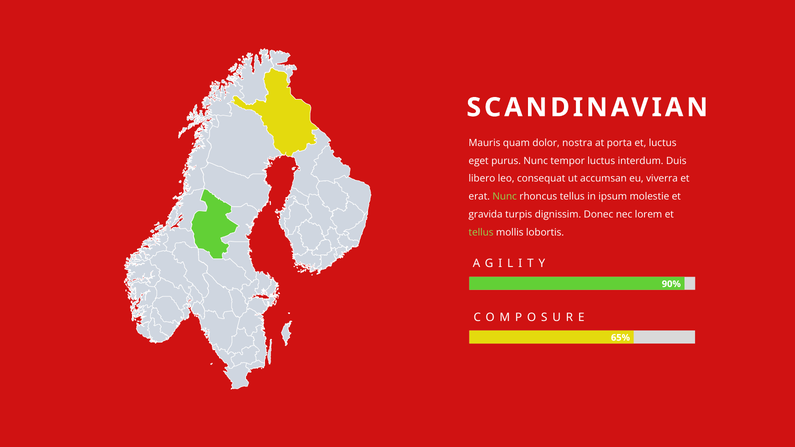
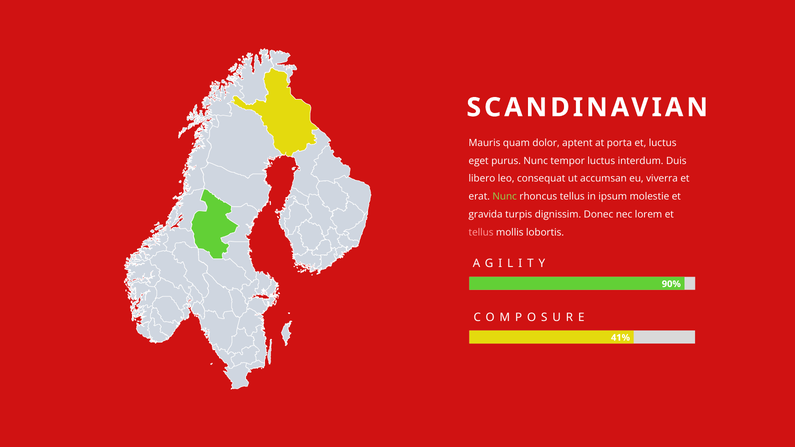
nostra: nostra -> aptent
tellus at (481, 232) colour: light green -> pink
65%: 65% -> 41%
